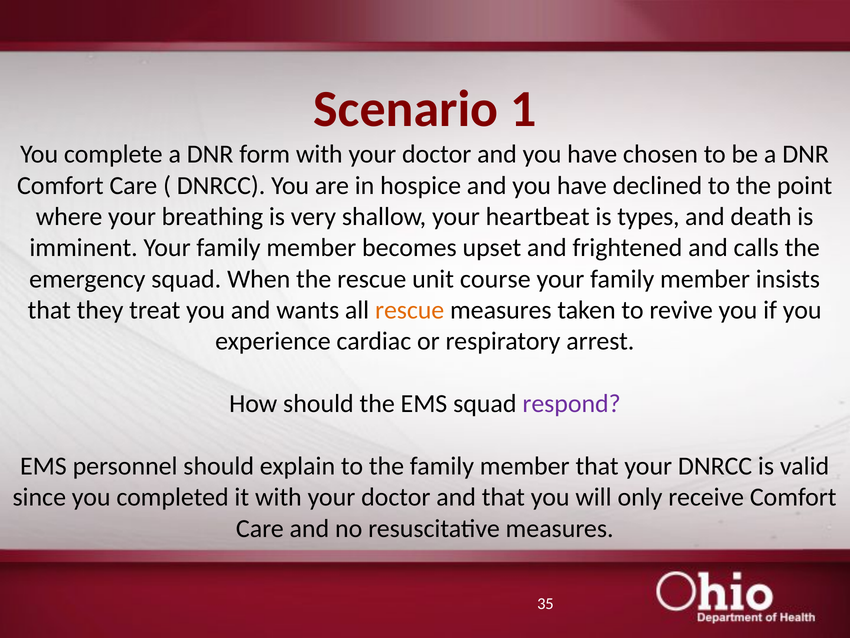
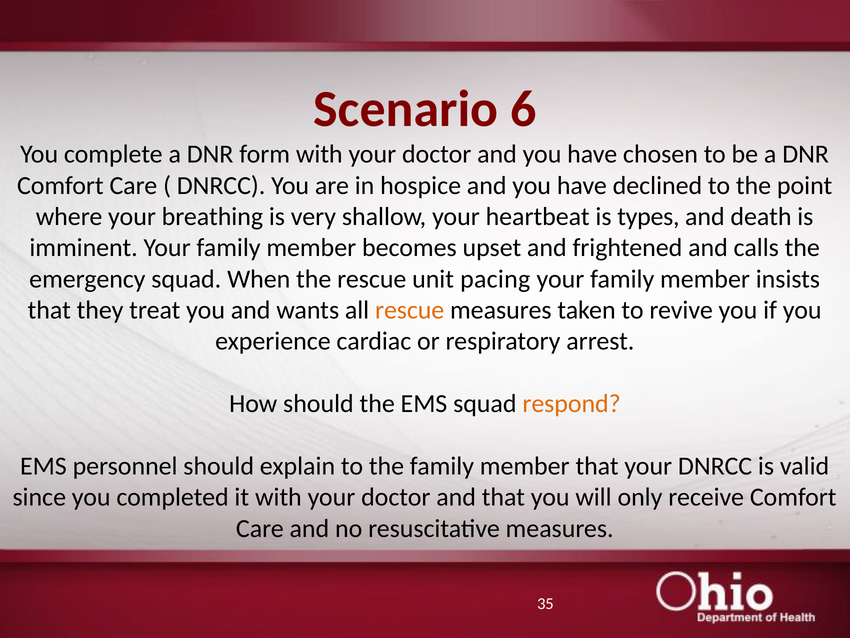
1: 1 -> 6
course: course -> pacing
respond colour: purple -> orange
